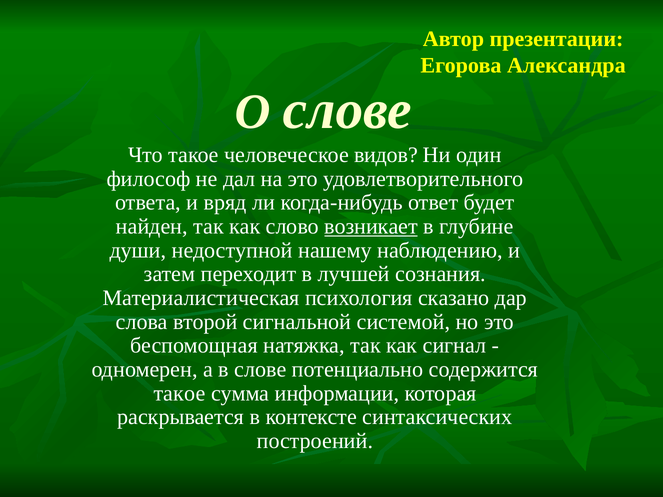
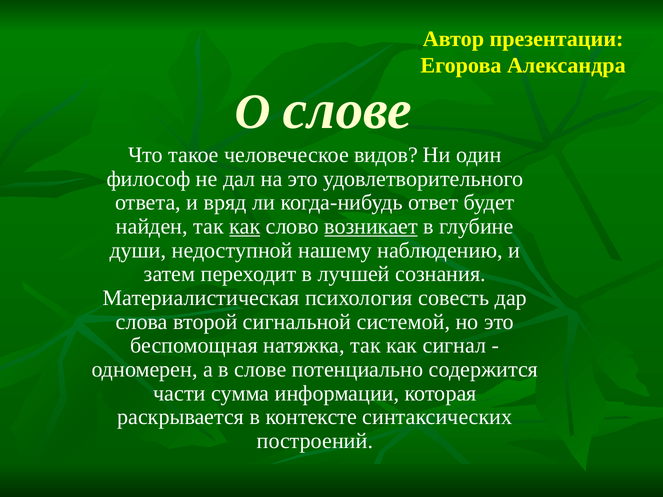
как at (245, 227) underline: none -> present
сказано: сказано -> совесть
такое at (179, 394): такое -> части
